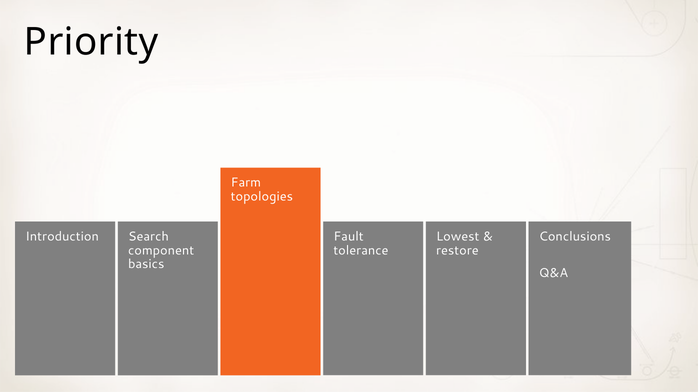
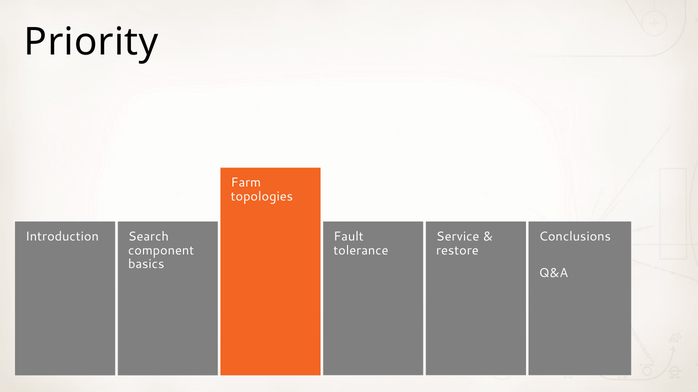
Lowest: Lowest -> Service
